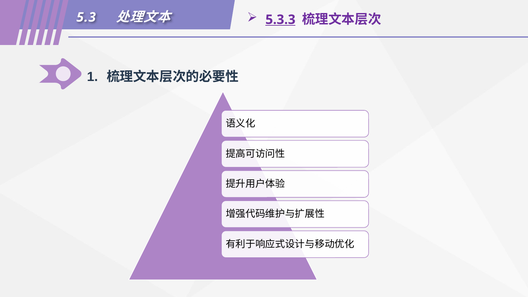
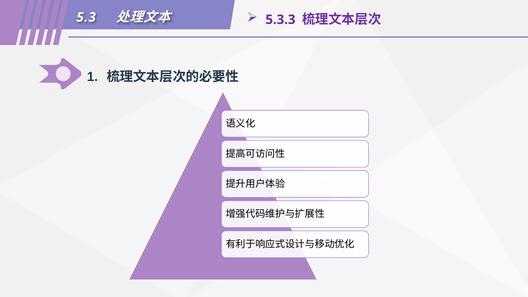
5.3.3 underline: present -> none
